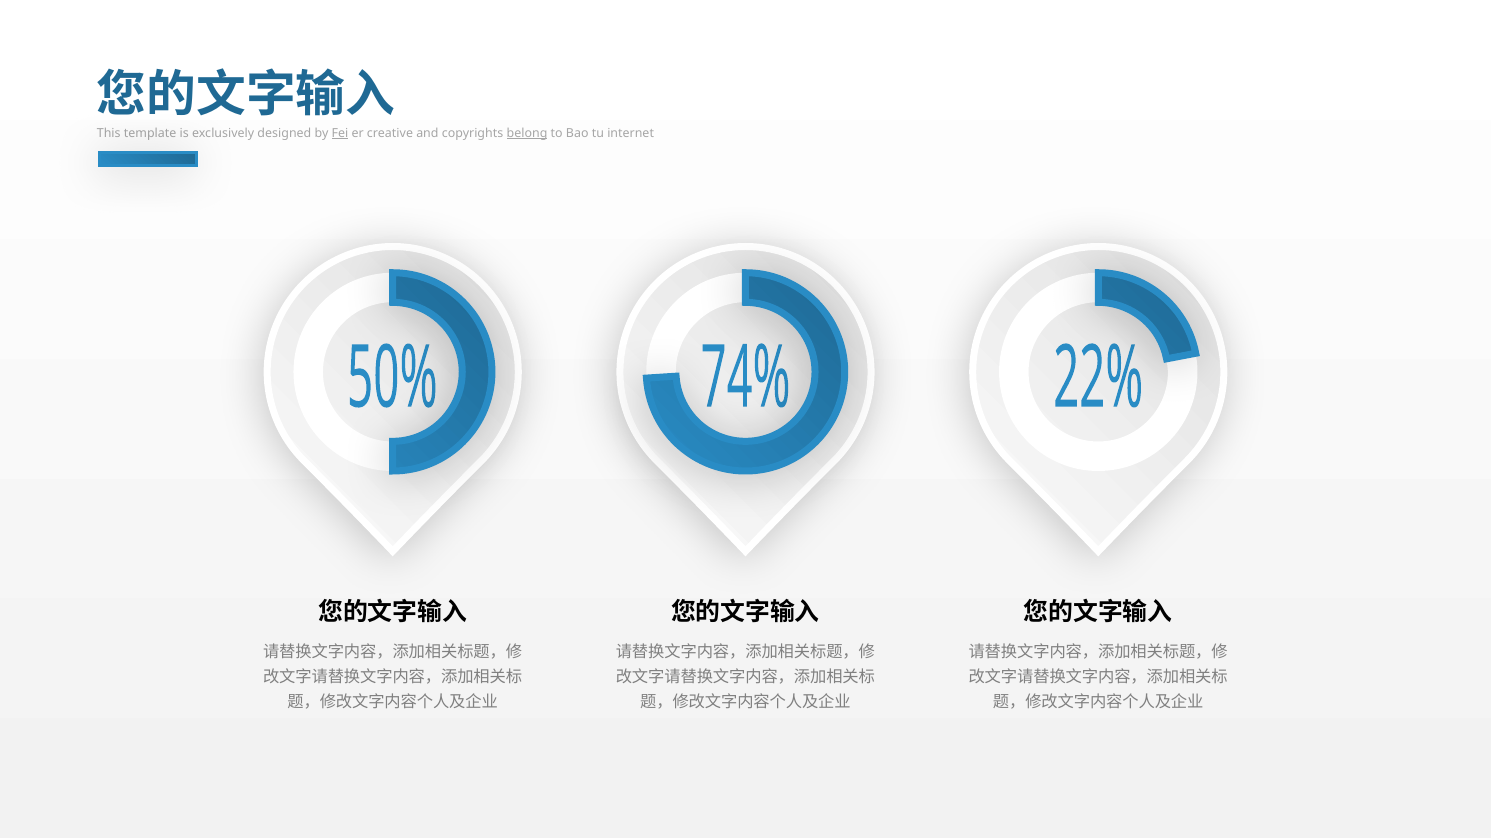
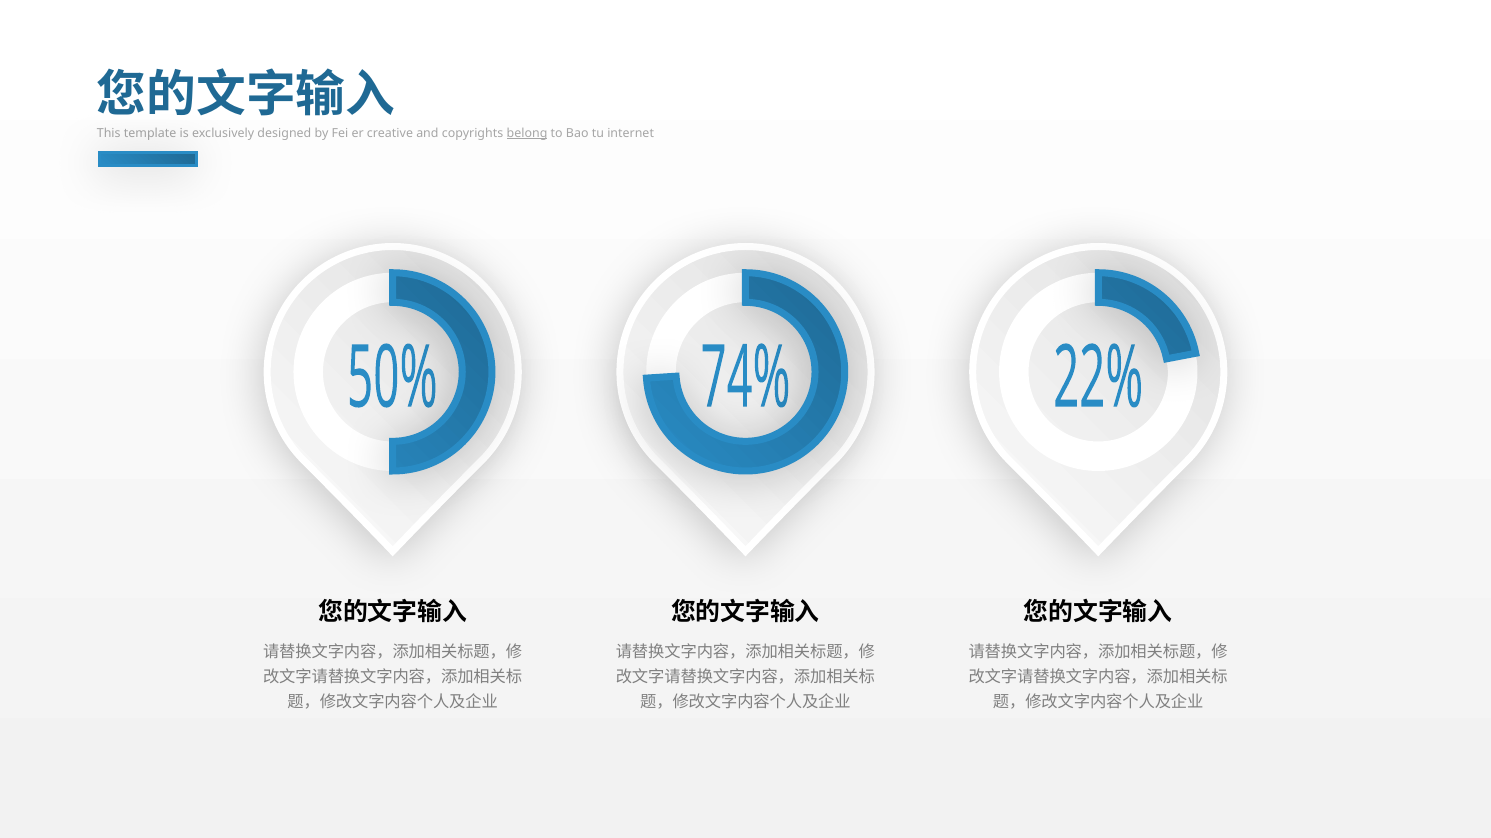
Fei underline: present -> none
